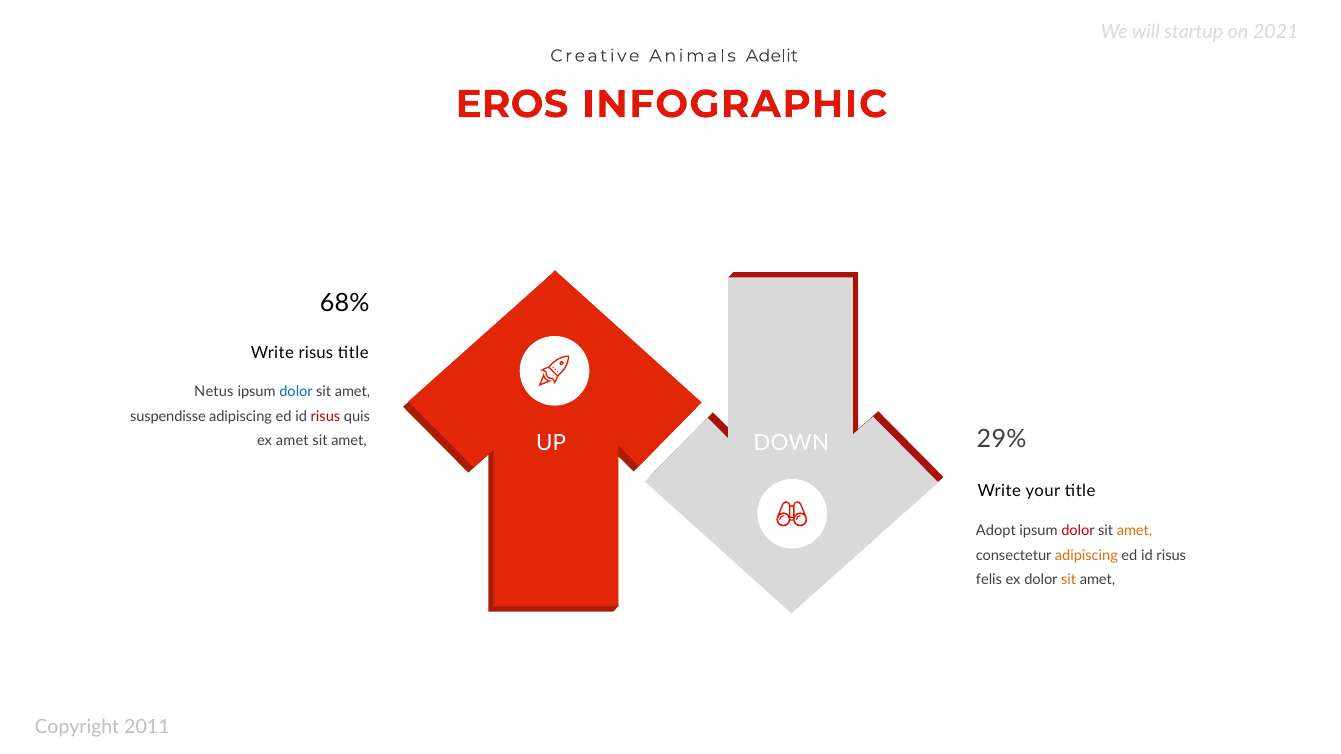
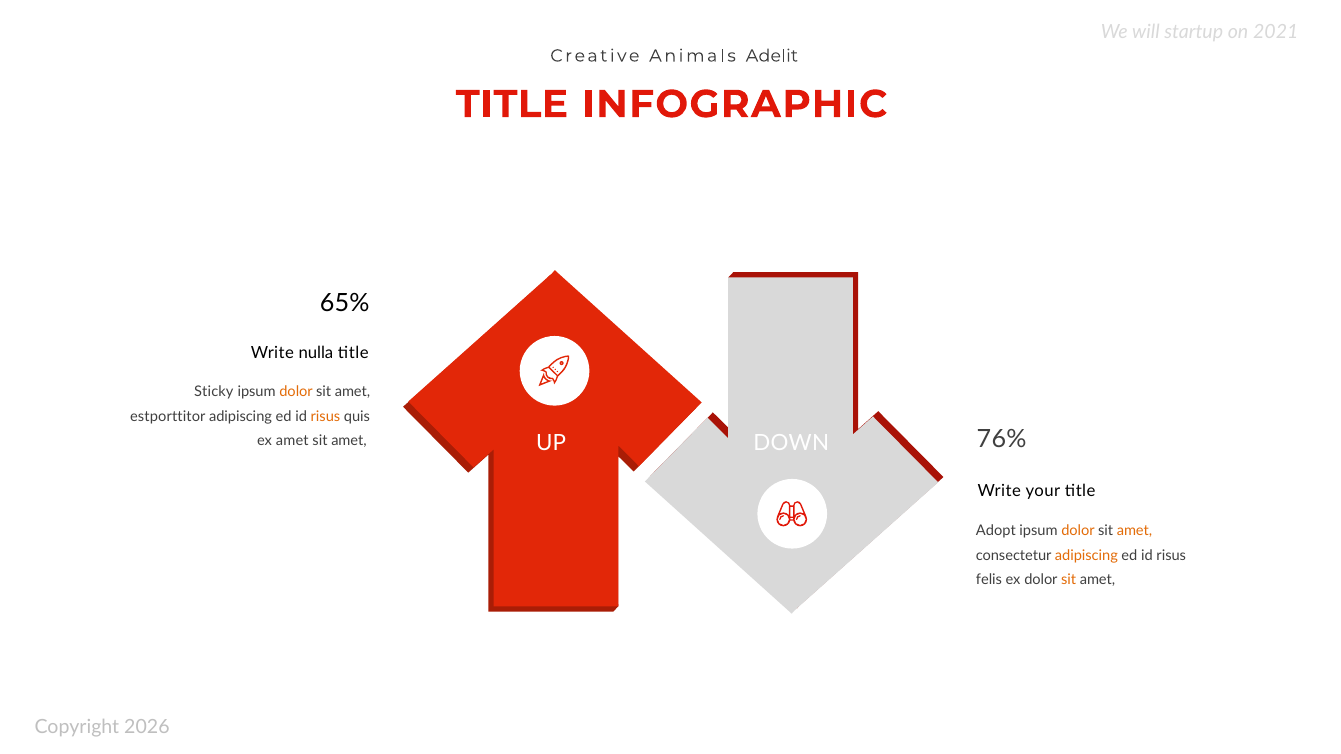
EROS at (512, 104): EROS -> TITLE
68%: 68% -> 65%
Write risus: risus -> nulla
Netus: Netus -> Sticky
dolor at (296, 392) colour: blue -> orange
suspendisse: suspendisse -> estporttitor
risus at (325, 417) colour: red -> orange
29%: 29% -> 76%
dolor at (1078, 531) colour: red -> orange
2011: 2011 -> 2026
